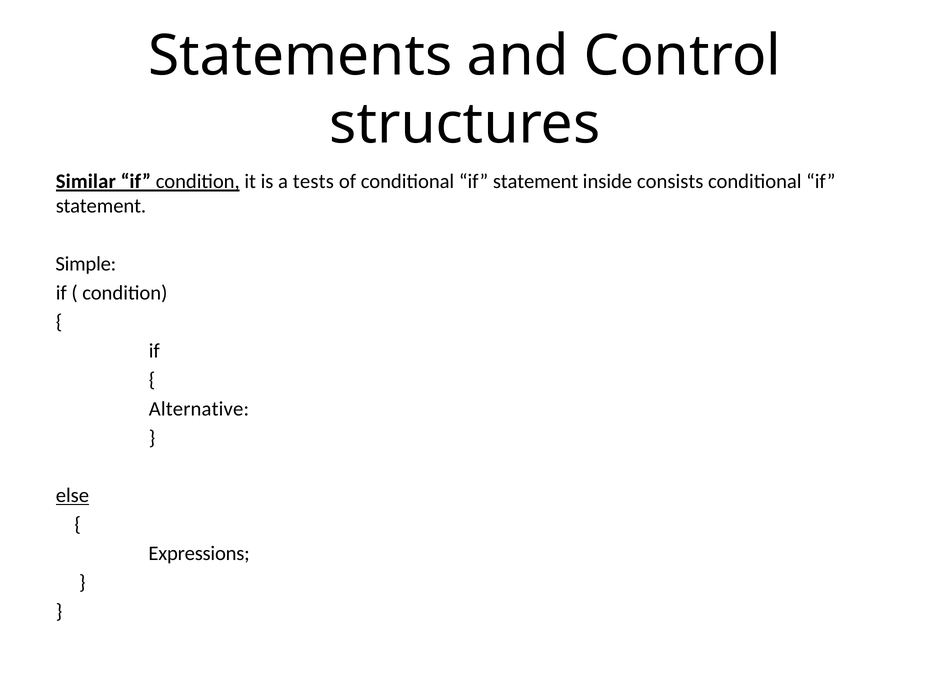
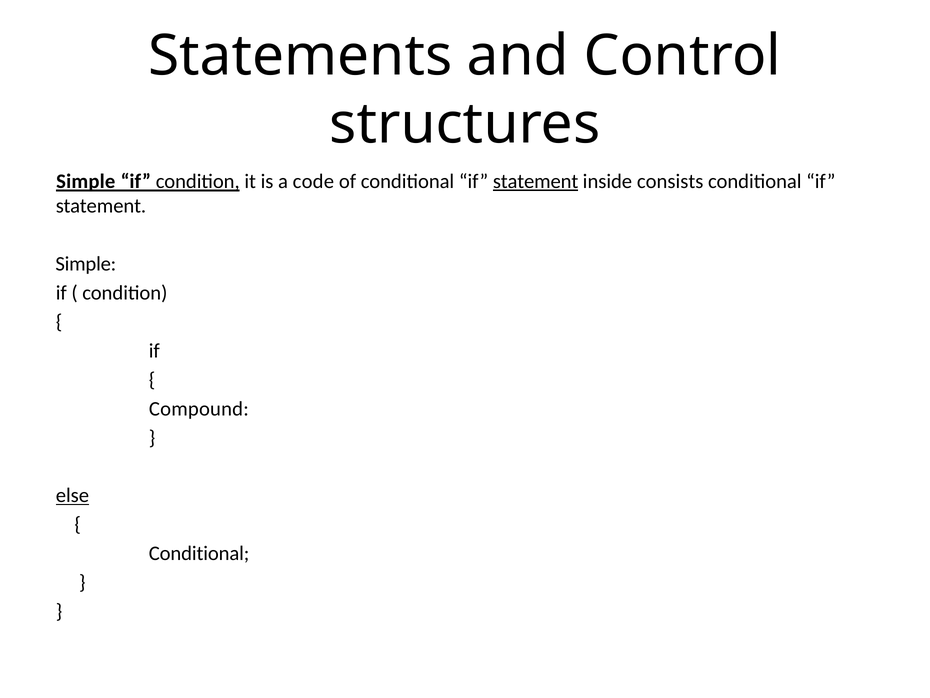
Similar at (86, 181): Similar -> Simple
tests: tests -> code
statement at (536, 181) underline: none -> present
Alternative: Alternative -> Compound
Expressions at (199, 553): Expressions -> Conditional
